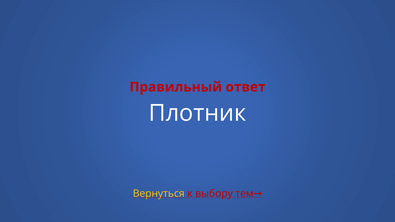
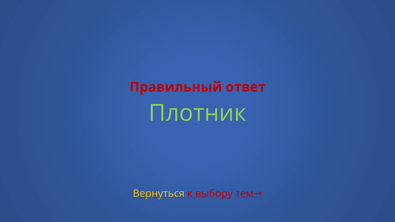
Плотник colour: white -> light green
